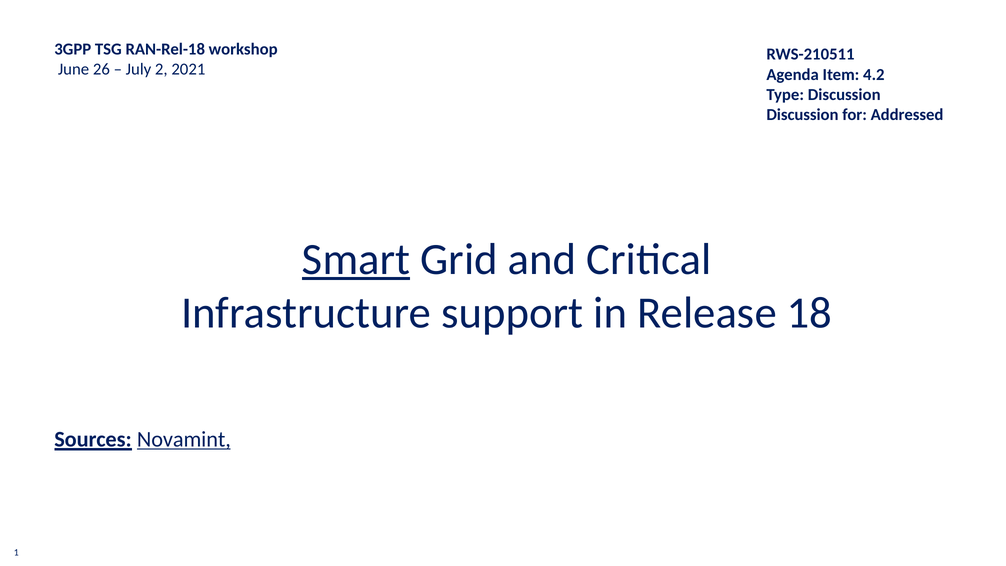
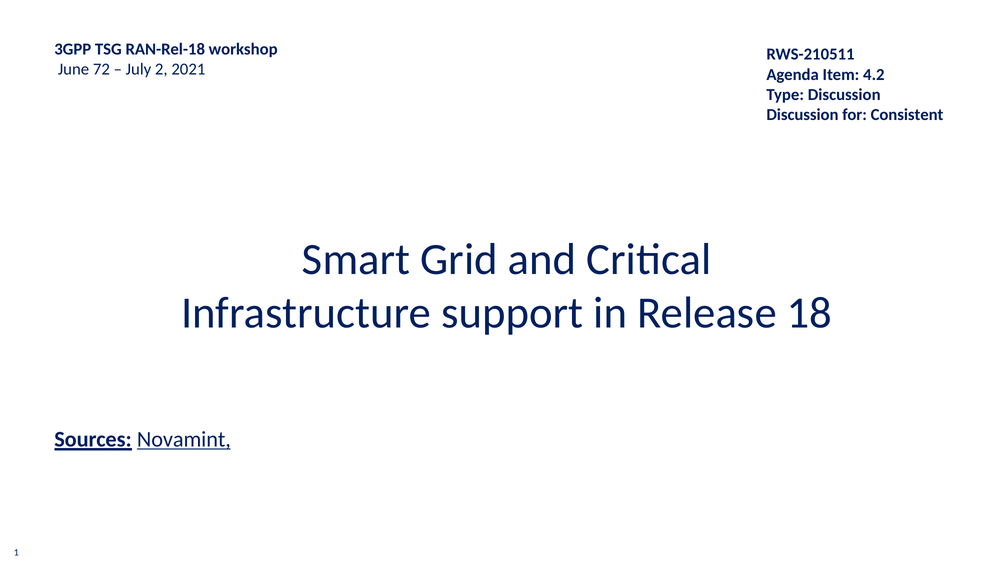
26: 26 -> 72
Addressed: Addressed -> Consistent
Smart underline: present -> none
